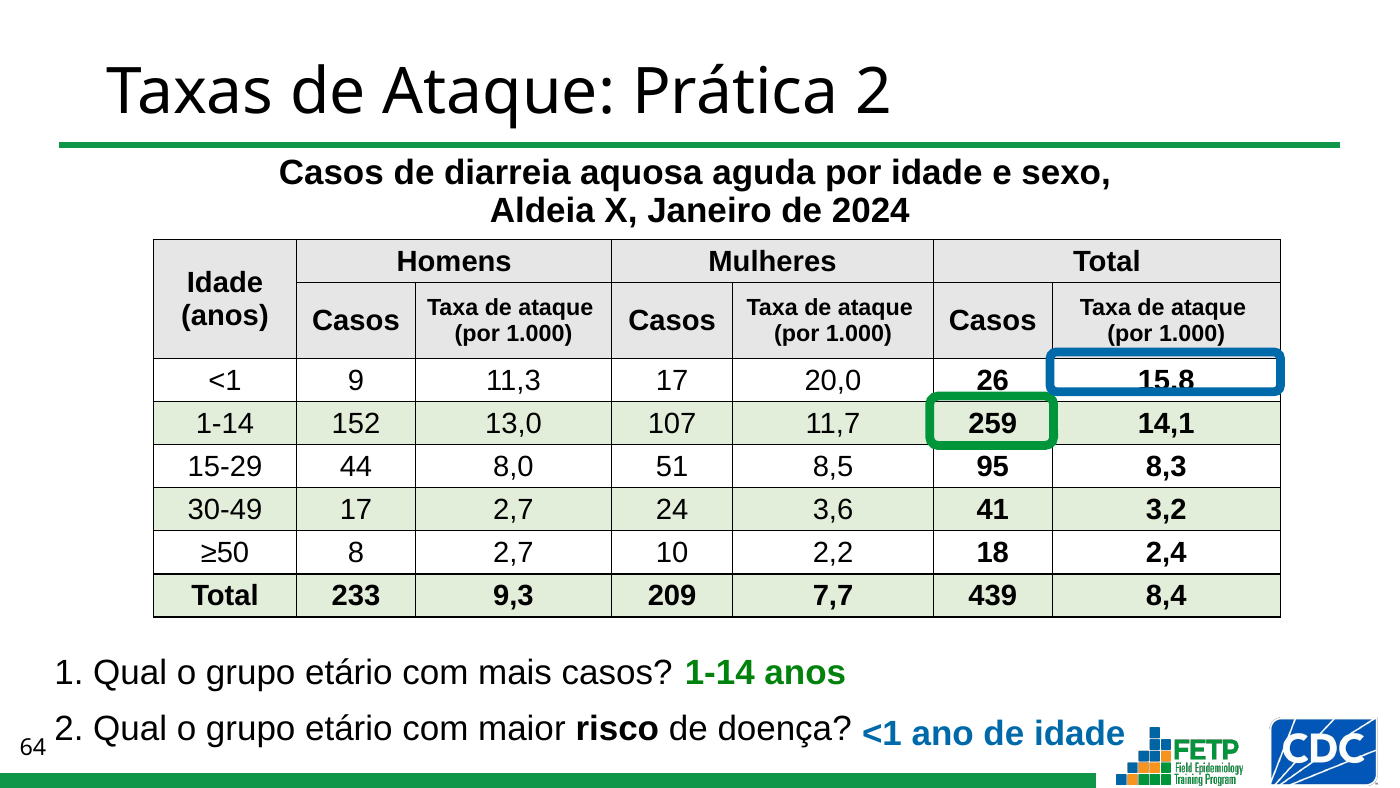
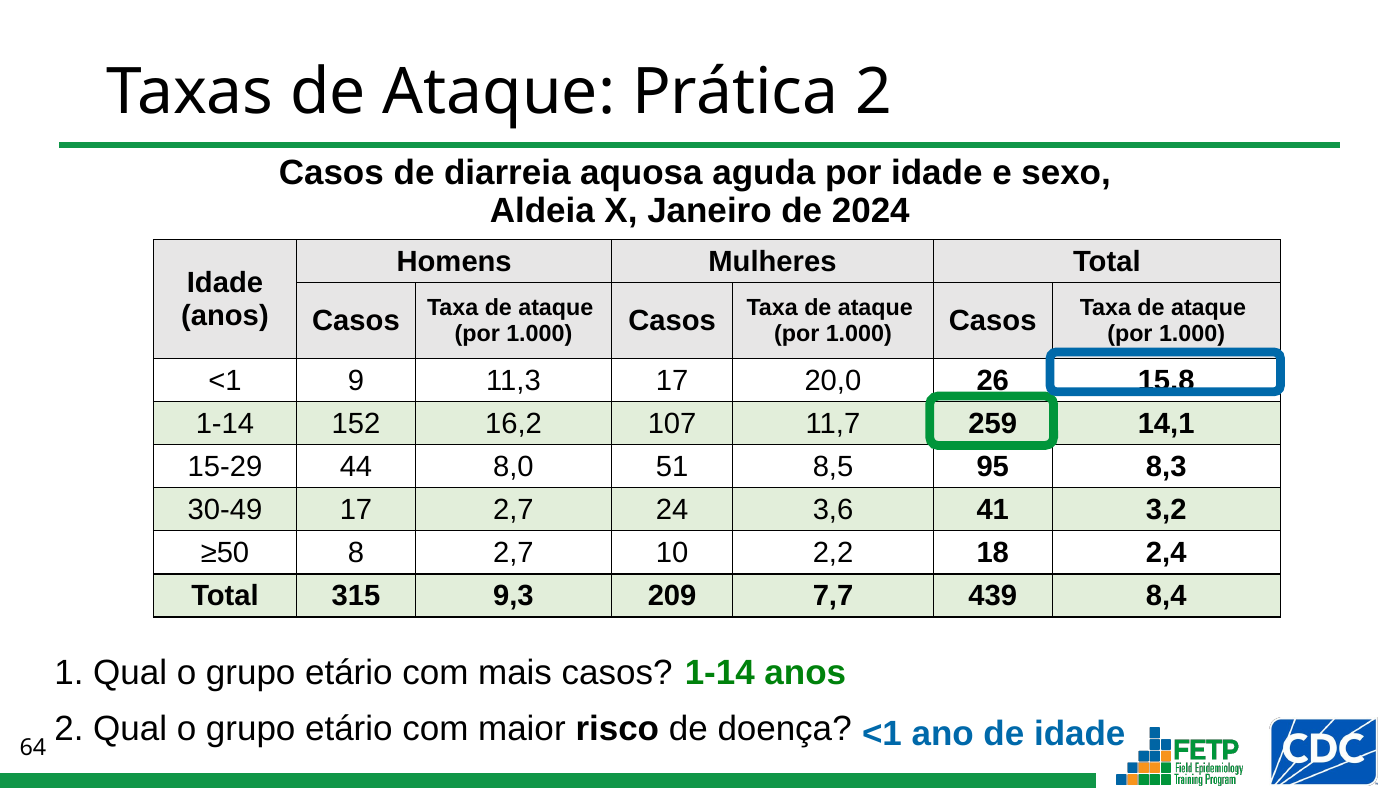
13,0: 13,0 -> 16,2
233: 233 -> 315
